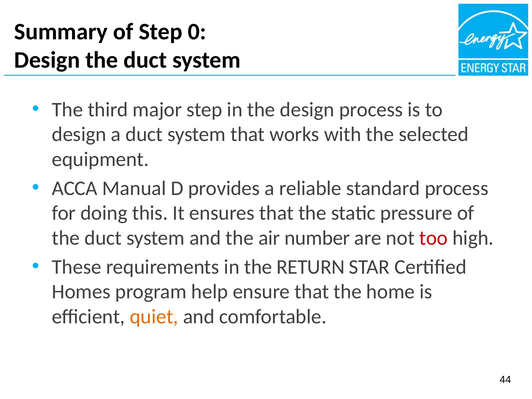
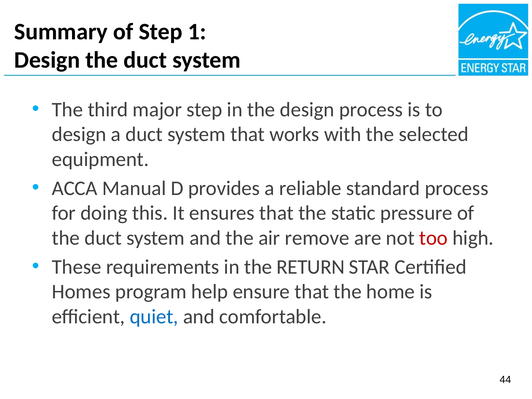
0: 0 -> 1
number: number -> remove
quiet colour: orange -> blue
